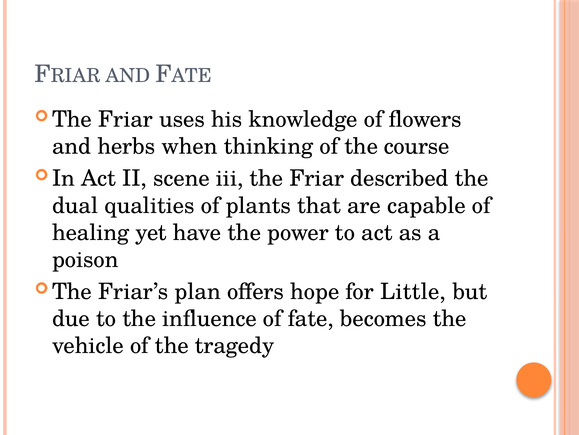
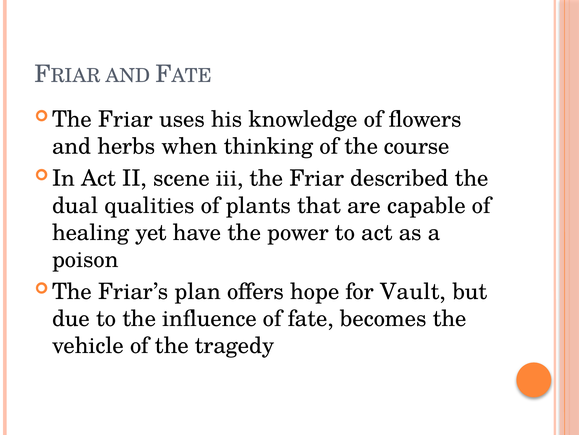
Little: Little -> Vault
